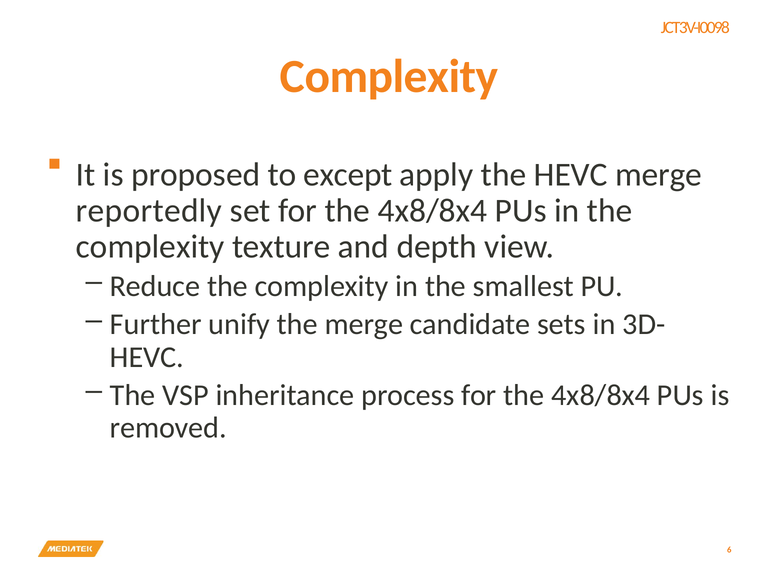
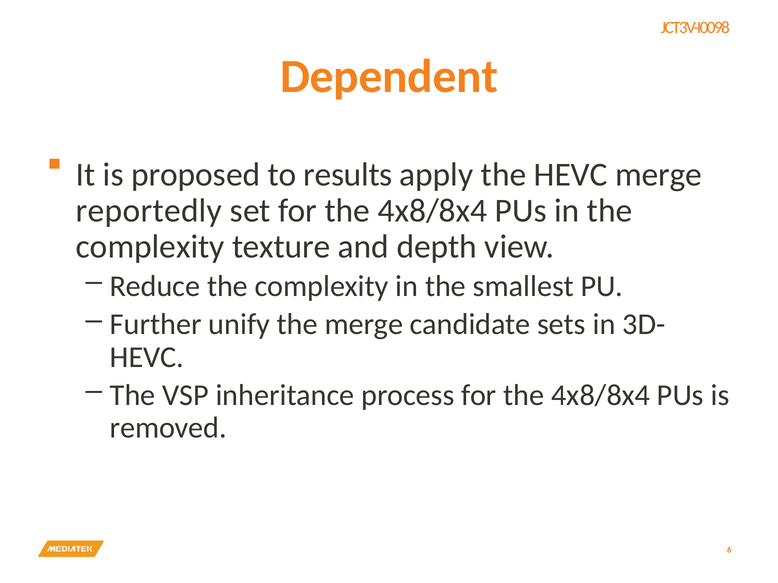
Complexity at (389, 77): Complexity -> Dependent
except: except -> results
